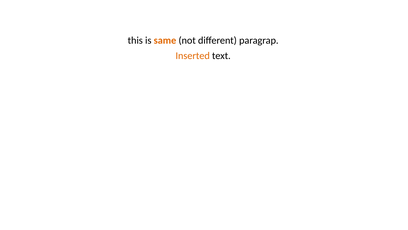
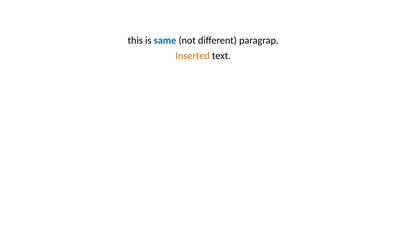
same colour: orange -> blue
